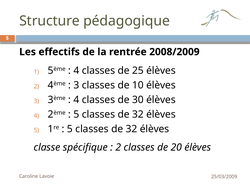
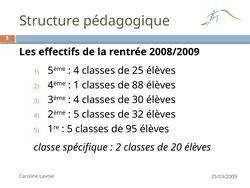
3 at (76, 85): 3 -> 1
10: 10 -> 88
32 at (131, 129): 32 -> 95
